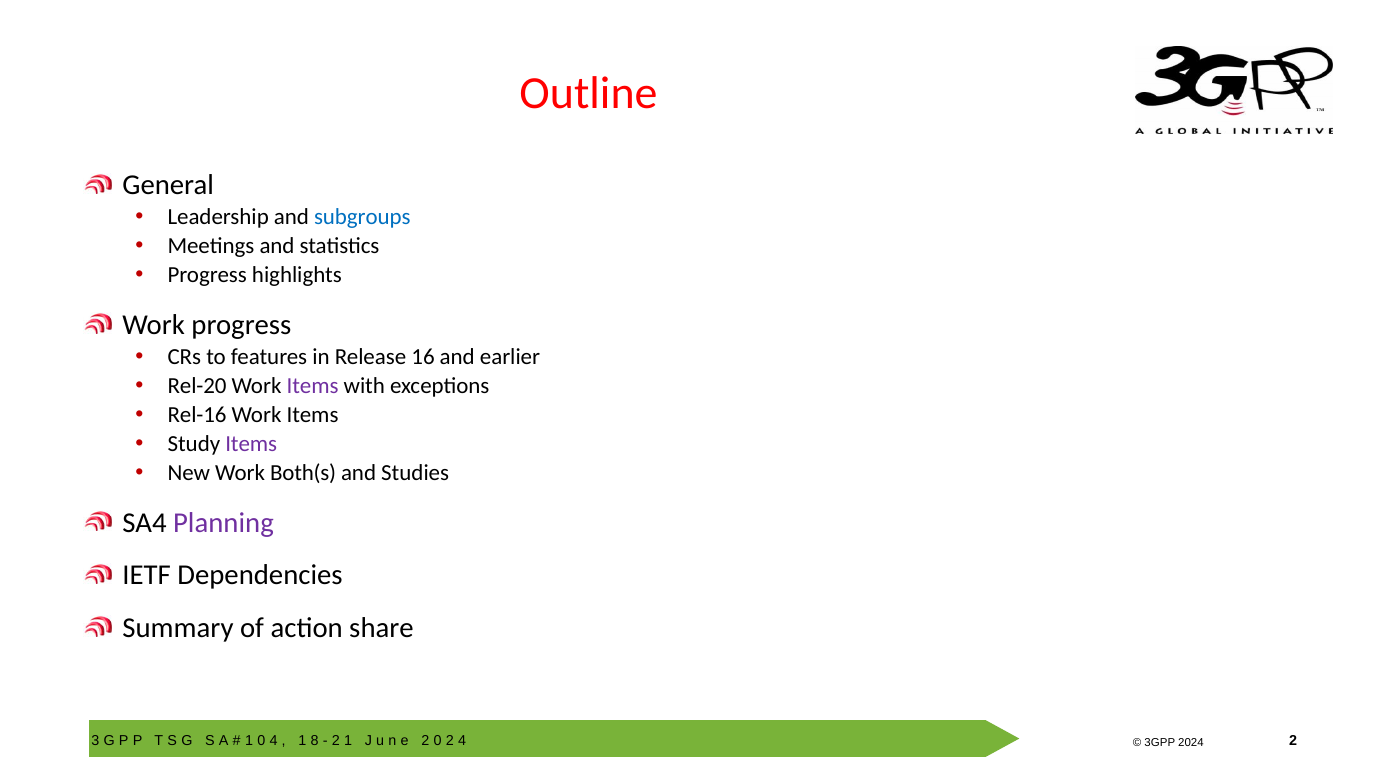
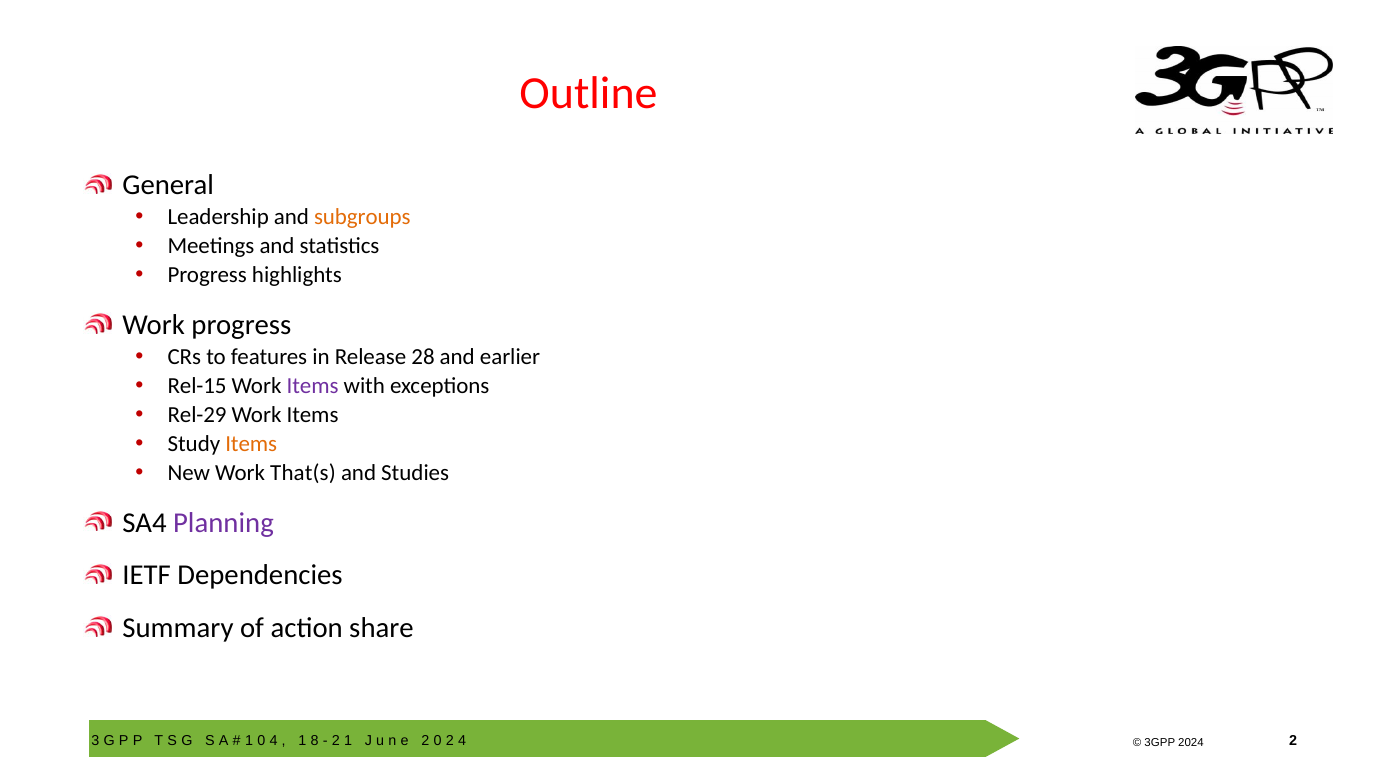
subgroups colour: blue -> orange
16: 16 -> 28
Rel-20: Rel-20 -> Rel-15
Rel-16: Rel-16 -> Rel-29
Items at (251, 444) colour: purple -> orange
Both(s: Both(s -> That(s
